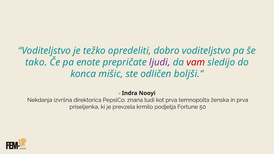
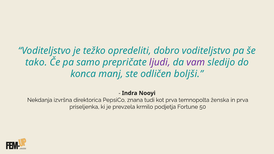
enote: enote -> samo
vam colour: red -> purple
mišic: mišic -> manj
